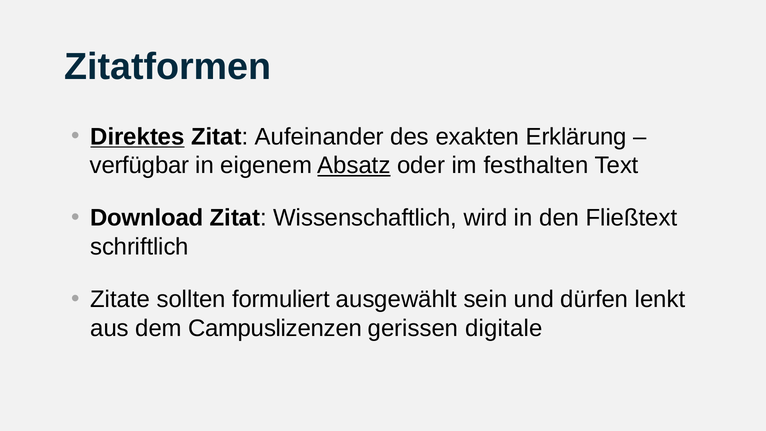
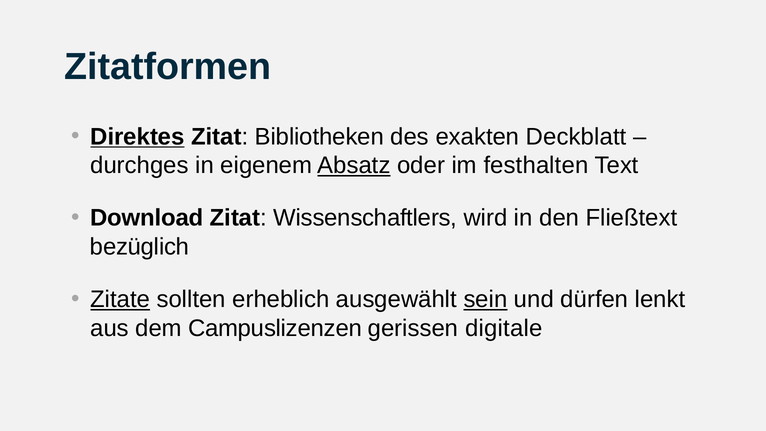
Aufeinander: Aufeinander -> Bibliotheken
Erklärung: Erklärung -> Deckblatt
verfügbar: verfügbar -> durchges
Wissenschaftlich: Wissenschaftlich -> Wissenschaftlers
schriftlich: schriftlich -> bezüglich
Zitate underline: none -> present
formuliert: formuliert -> erheblich
sein underline: none -> present
